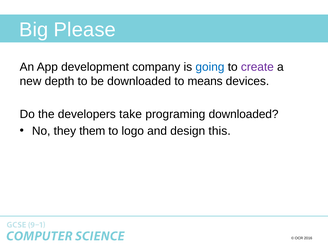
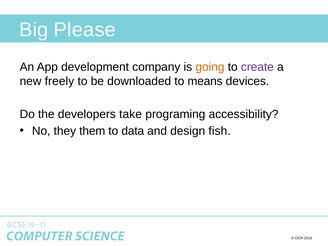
going colour: blue -> orange
depth: depth -> freely
programing downloaded: downloaded -> accessibility
logo: logo -> data
this: this -> fish
